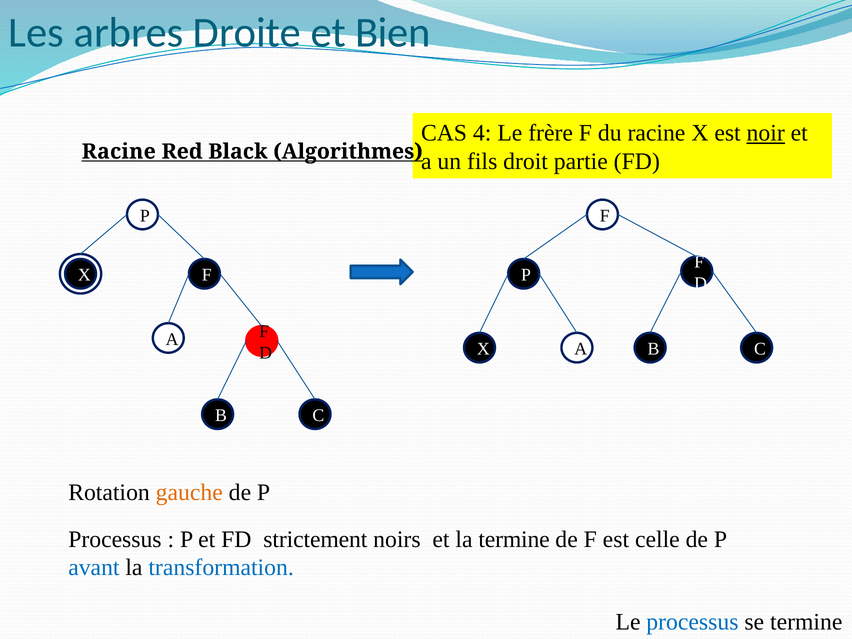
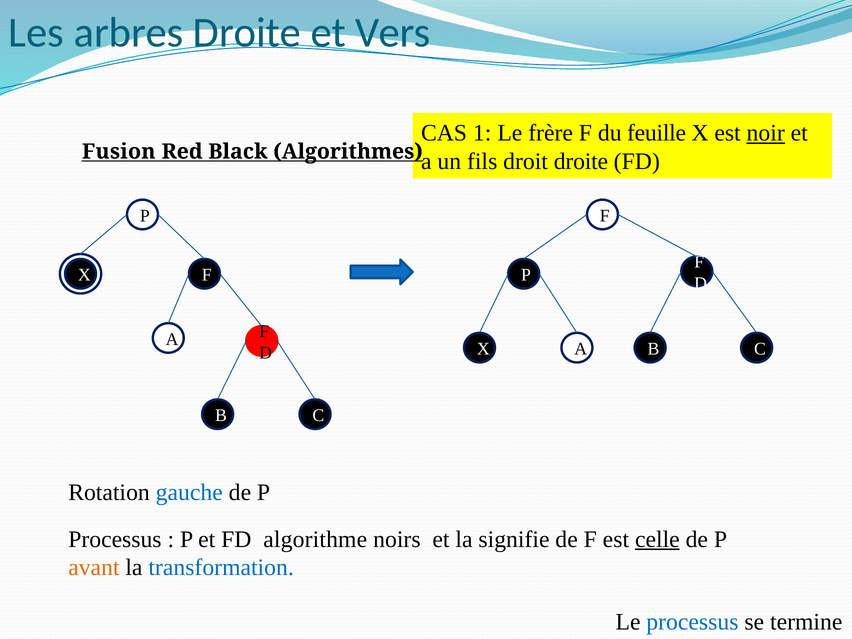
Bien: Bien -> Vers
4: 4 -> 1
du racine: racine -> feuille
Racine at (119, 152): Racine -> Fusion
droit partie: partie -> droite
gauche colour: orange -> blue
strictement: strictement -> algorithme
la termine: termine -> signifie
celle underline: none -> present
avant colour: blue -> orange
